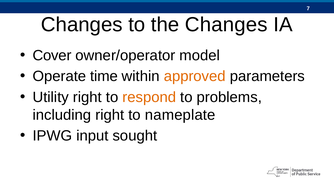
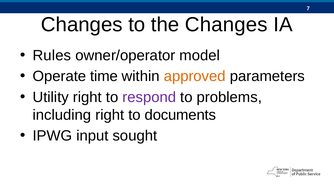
Cover: Cover -> Rules
respond colour: orange -> purple
nameplate: nameplate -> documents
